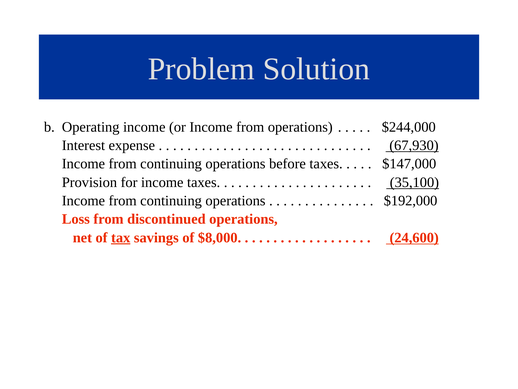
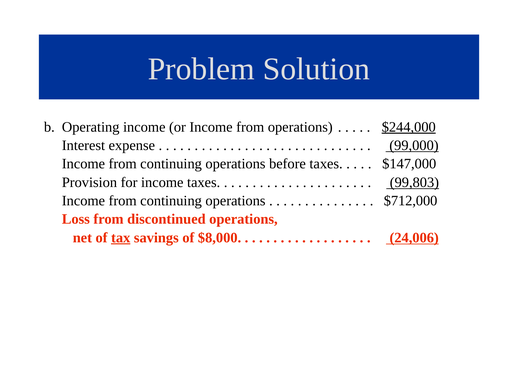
$244,000 underline: none -> present
67,930: 67,930 -> 99,000
35,100: 35,100 -> 99,803
$192,000: $192,000 -> $712,000
24,600: 24,600 -> 24,006
